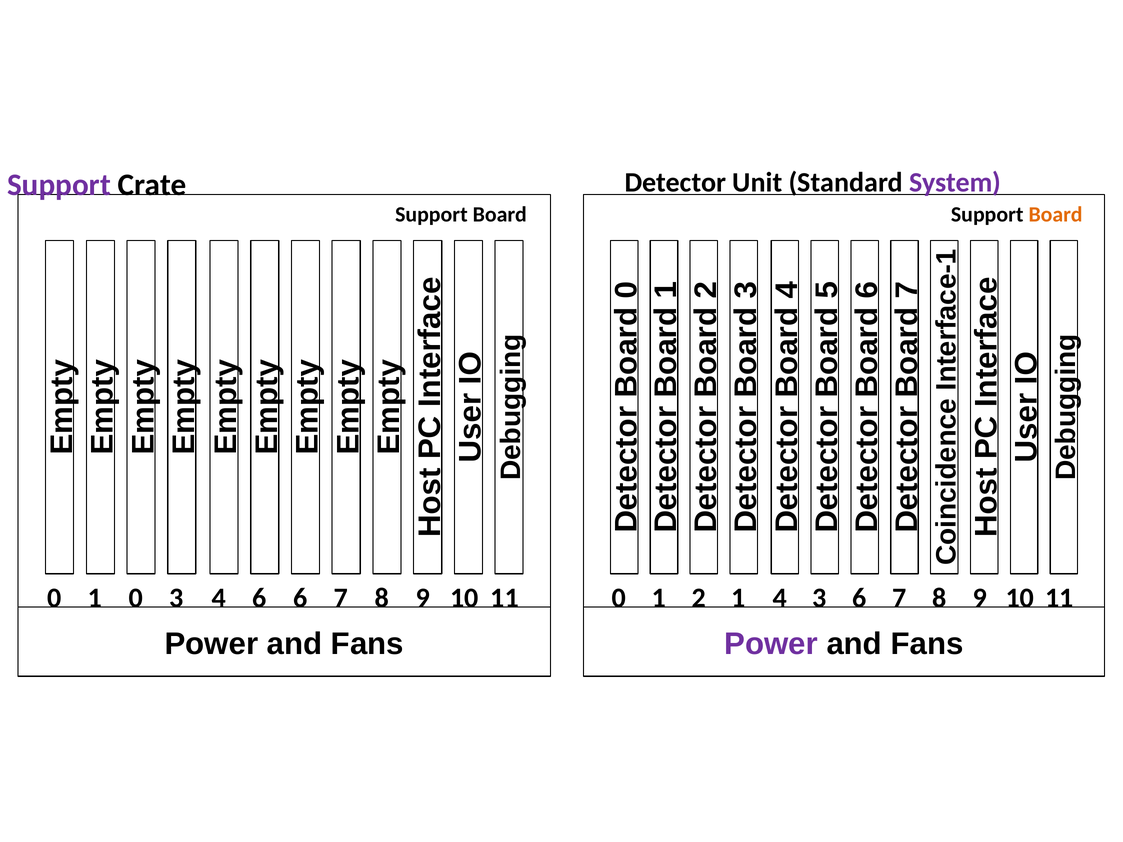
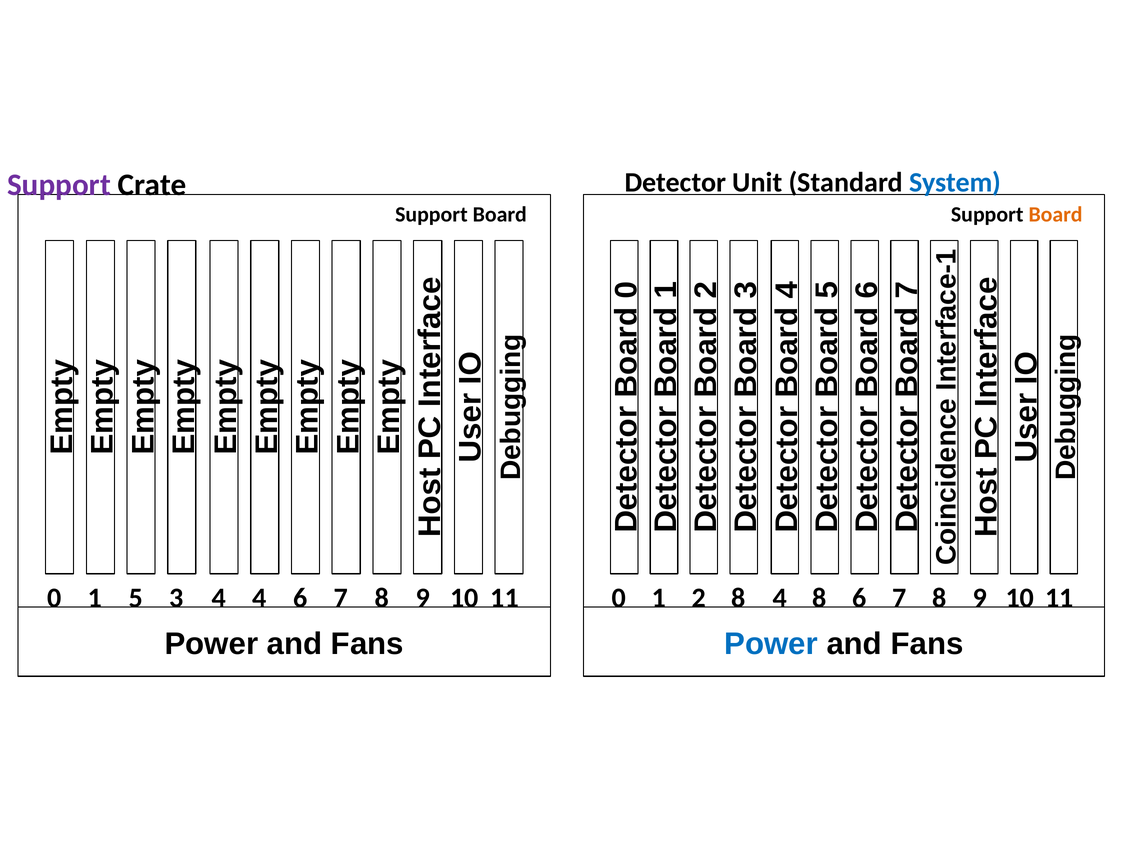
System colour: purple -> blue
1 0: 0 -> 5
4 6: 6 -> 4
2 1: 1 -> 8
4 3: 3 -> 8
Power at (771, 644) colour: purple -> blue
